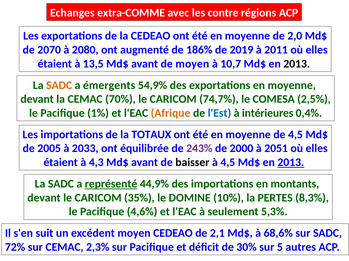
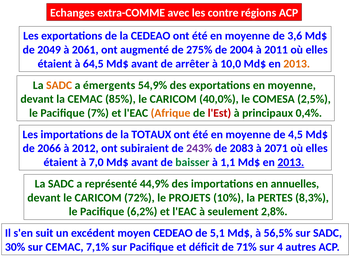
2,0: 2,0 -> 3,6
2070: 2070 -> 2049
2080: 2080 -> 2061
186%: 186% -> 275%
2019: 2019 -> 2004
13,5: 13,5 -> 64,5
de moyen: moyen -> arrêter
10,7: 10,7 -> 10,0
2013 at (297, 64) colour: black -> orange
70%: 70% -> 85%
74,7%: 74,7% -> 40,0%
1%: 1% -> 7%
l'Est colour: blue -> red
intérieures: intérieures -> principaux
2005: 2005 -> 2066
2033: 2033 -> 2012
équilibrée: équilibrée -> subiraient
2000: 2000 -> 2083
2051: 2051 -> 2071
4,3: 4,3 -> 7,0
baisser colour: black -> green
à 4,5: 4,5 -> 1,1
représenté underline: present -> none
montants: montants -> annuelles
35%: 35% -> 72%
DOMINE: DOMINE -> PROJETS
4,6%: 4,6% -> 6,2%
5,3%: 5,3% -> 2,8%
2,1: 2,1 -> 5,1
68,6%: 68,6% -> 56,5%
72%: 72% -> 30%
2,3%: 2,3% -> 7,1%
30%: 30% -> 71%
5: 5 -> 4
